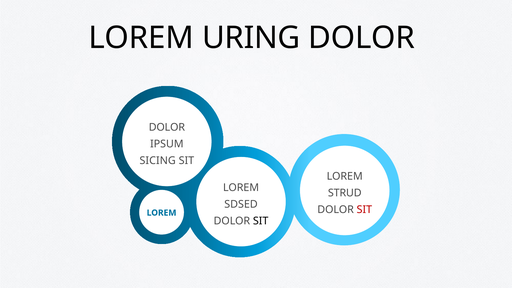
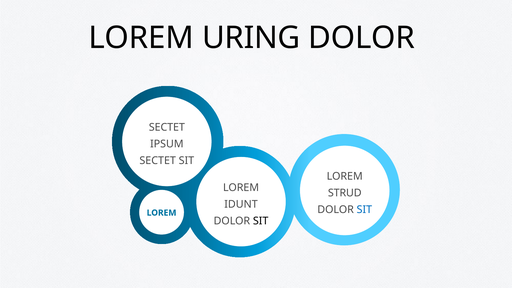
DOLOR at (167, 127): DOLOR -> SECTET
SICING at (158, 161): SICING -> SECTET
SDSED: SDSED -> IDUNT
SIT at (364, 210) colour: red -> blue
